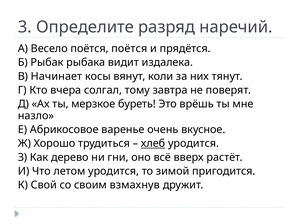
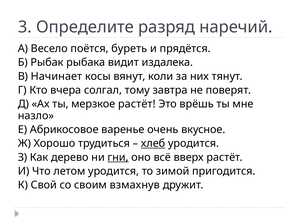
поётся поётся: поётся -> буреть
мерзкое буреть: буреть -> растёт
гни underline: none -> present
